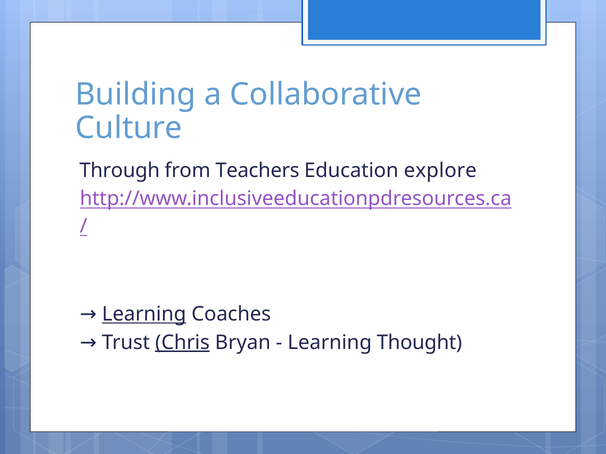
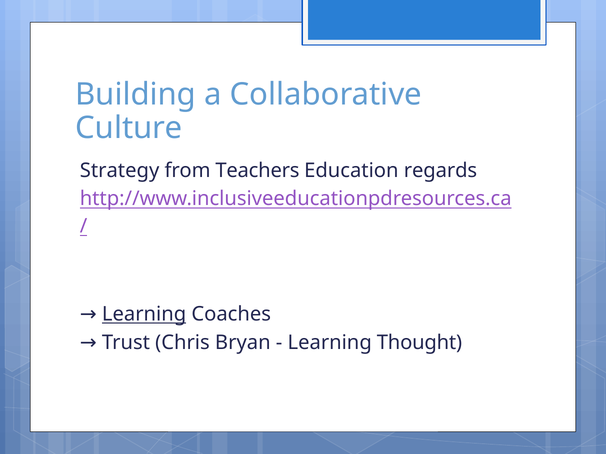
Through: Through -> Strategy
explore: explore -> regards
Chris underline: present -> none
